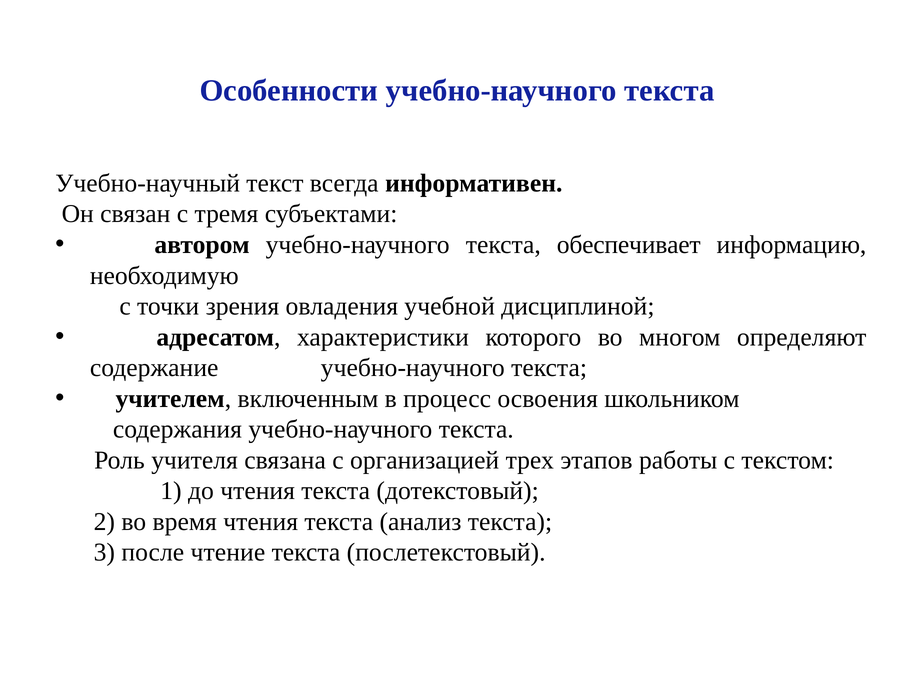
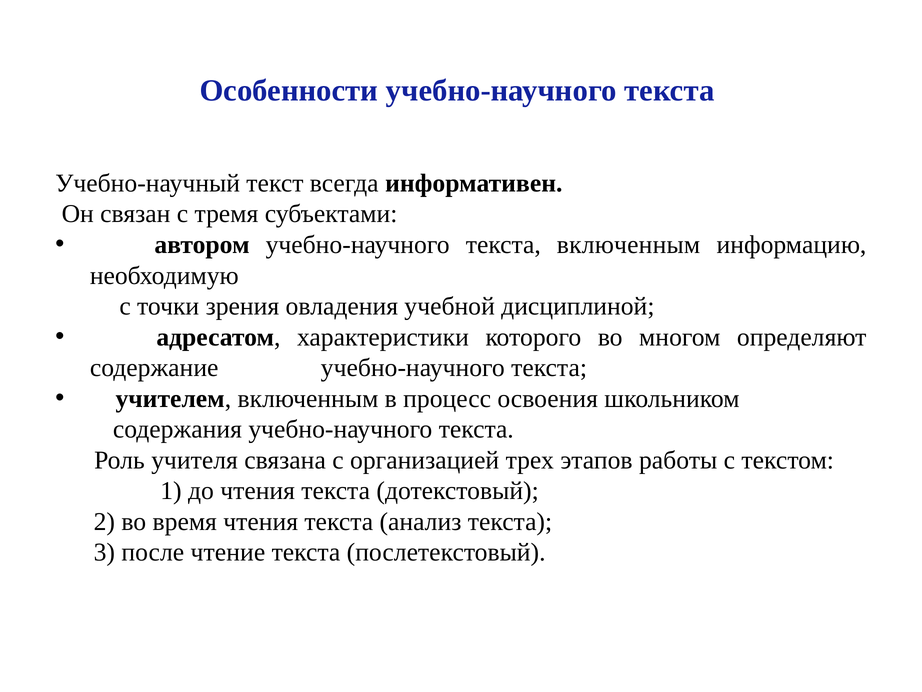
текста обеспечивает: обеспечивает -> включенным
